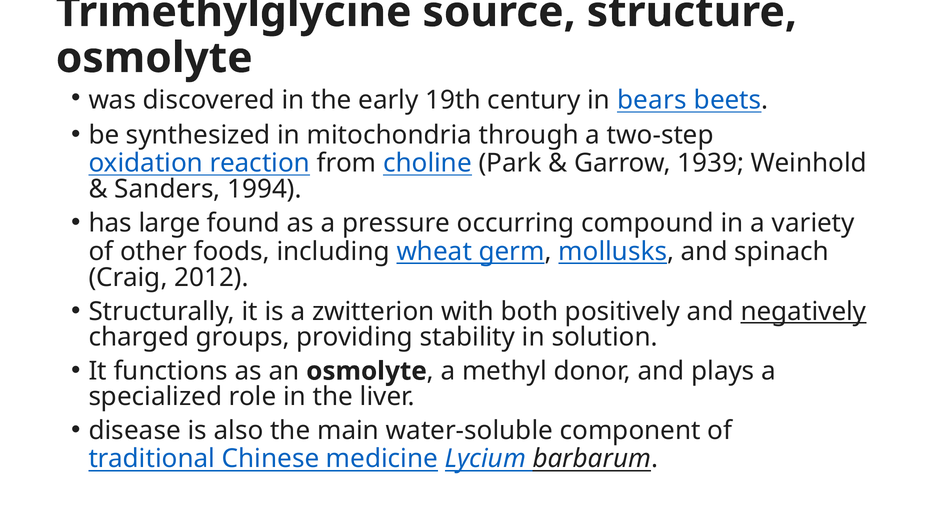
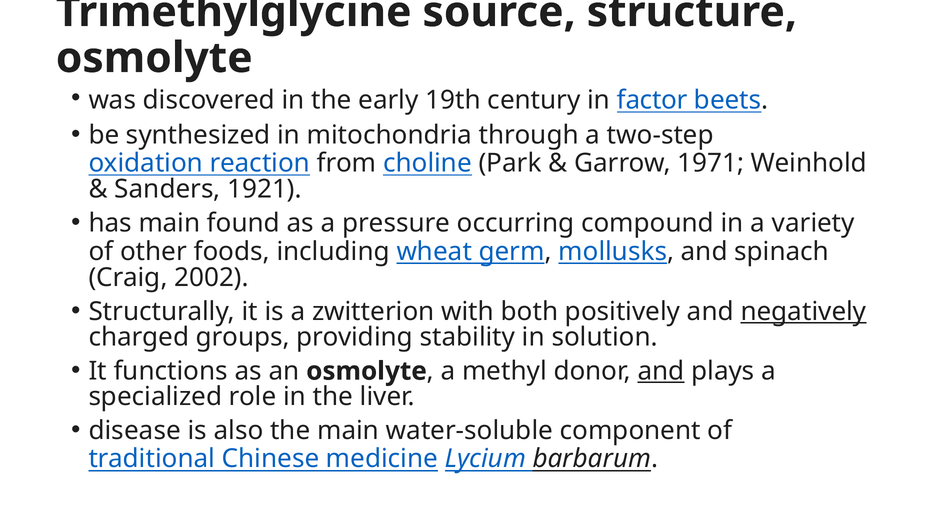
bears: bears -> factor
1939: 1939 -> 1971
1994: 1994 -> 1921
has large: large -> main
2012: 2012 -> 2002
and at (661, 371) underline: none -> present
